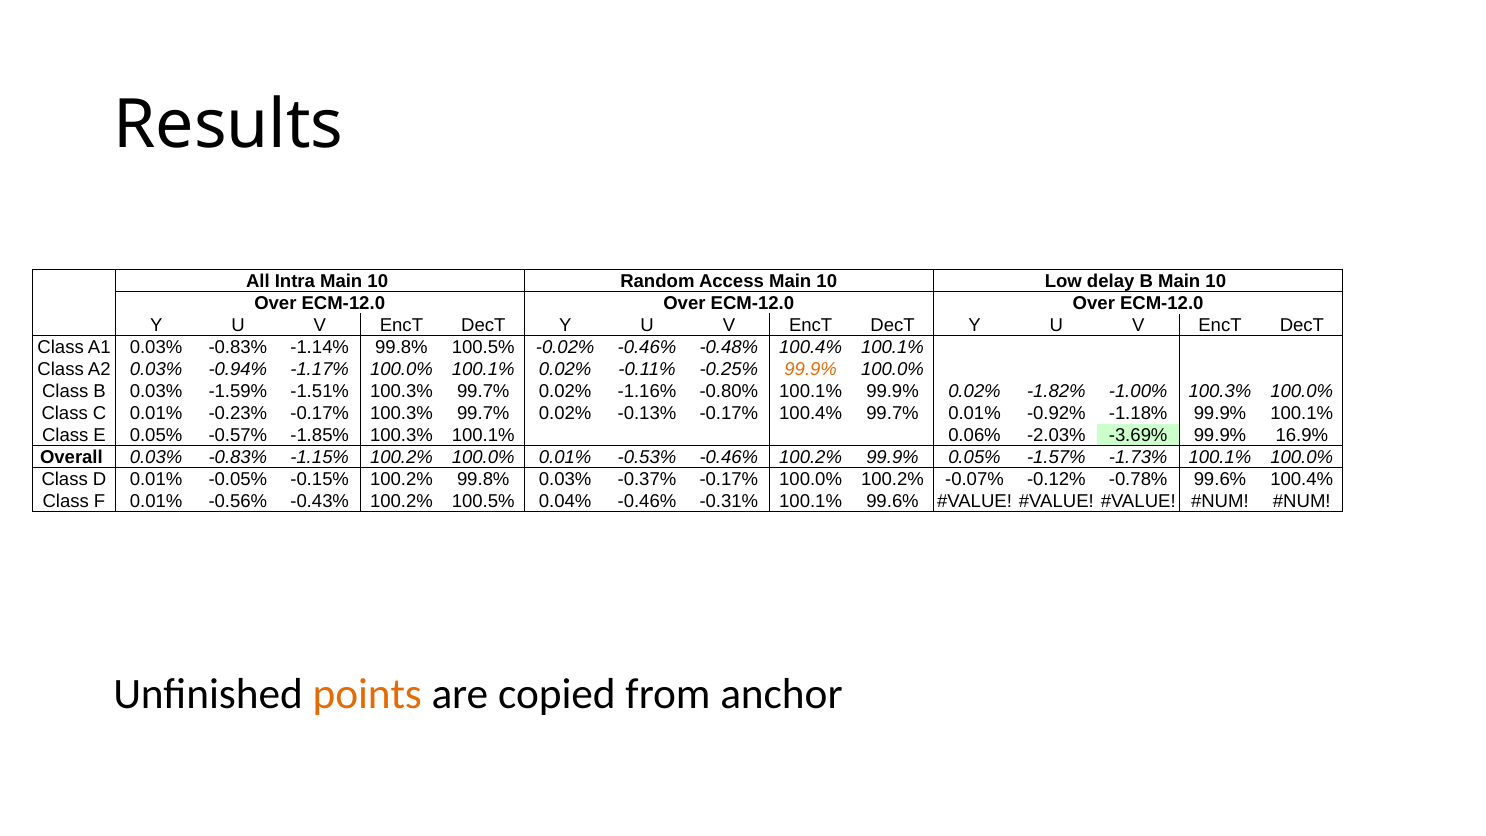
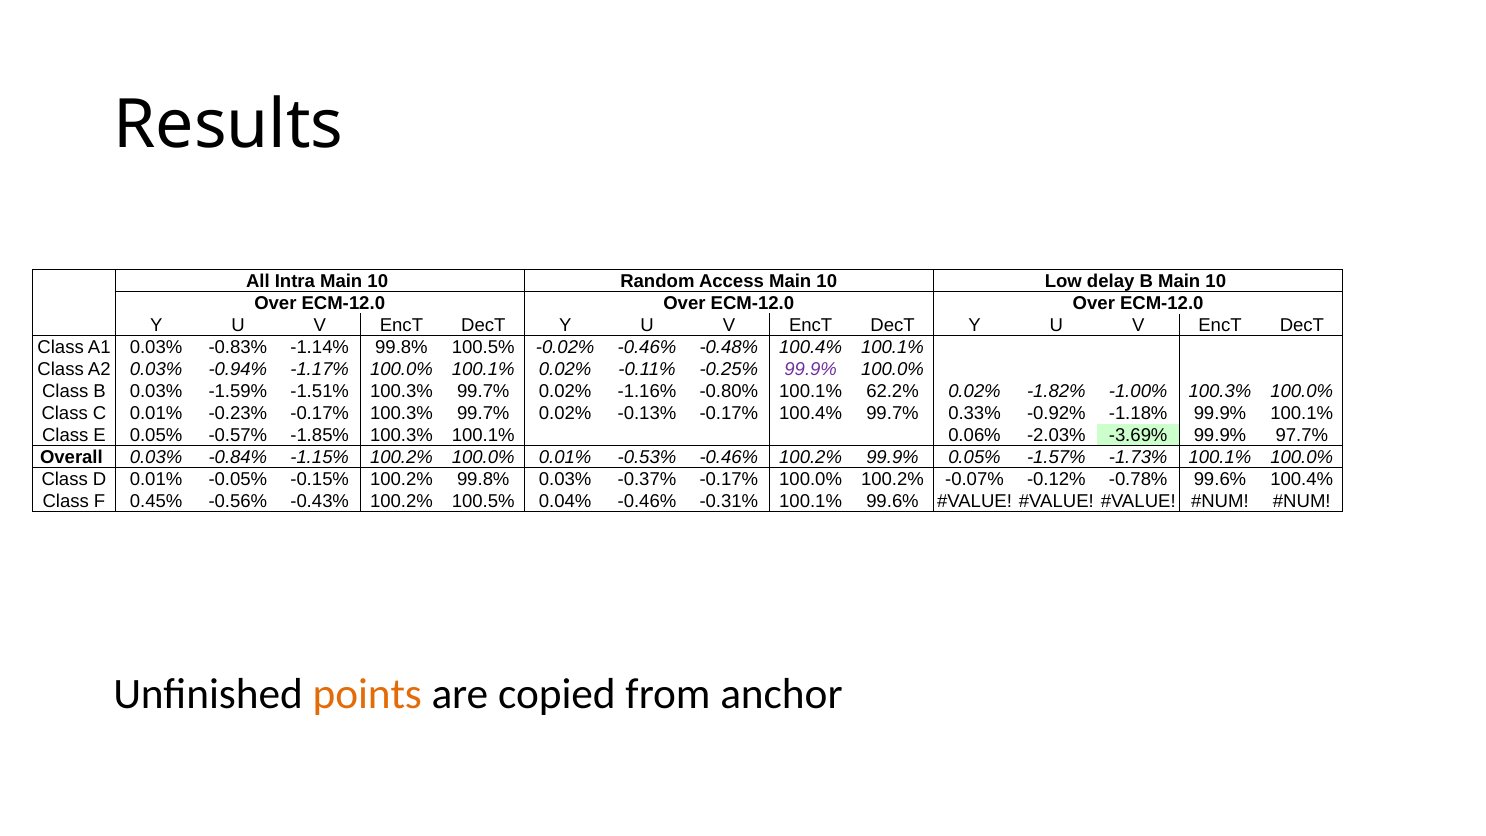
99.9% at (811, 369) colour: orange -> purple
100.1% 99.9%: 99.9% -> 62.2%
0.01% at (975, 413): 0.01% -> 0.33%
16.9%: 16.9% -> 97.7%
Overall 0.03% -0.83%: -0.83% -> -0.84%
F 0.01%: 0.01% -> 0.45%
